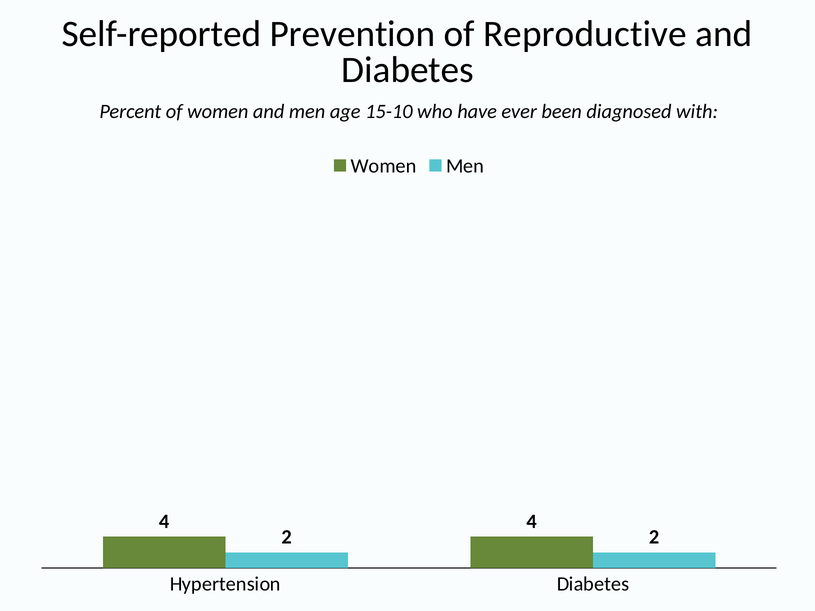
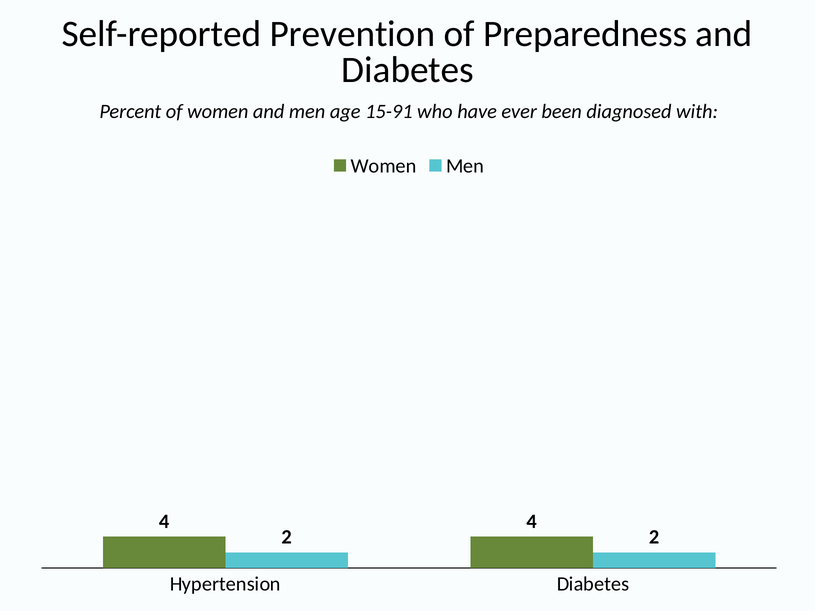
Reproductive: Reproductive -> Preparedness
15-10: 15-10 -> 15-91
